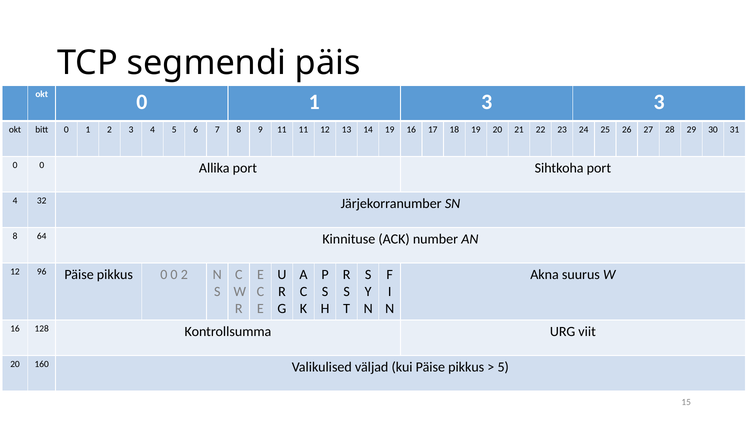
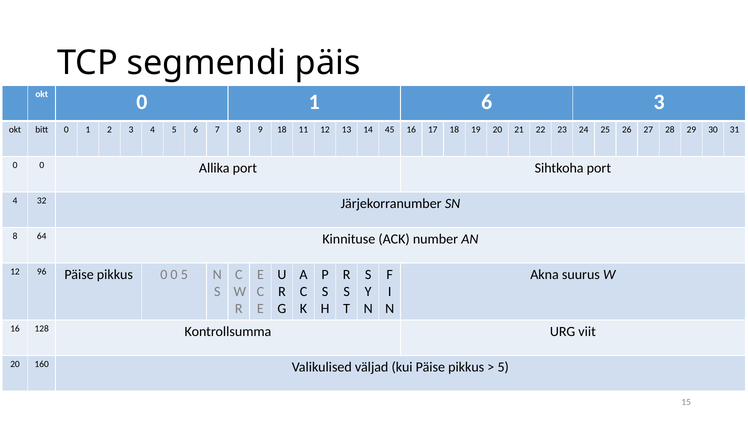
1 3: 3 -> 6
9 11: 11 -> 18
14 19: 19 -> 45
0 2: 2 -> 5
